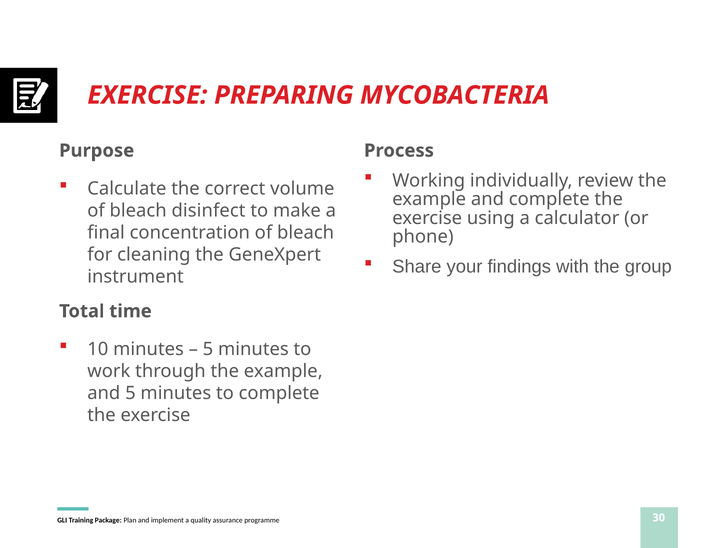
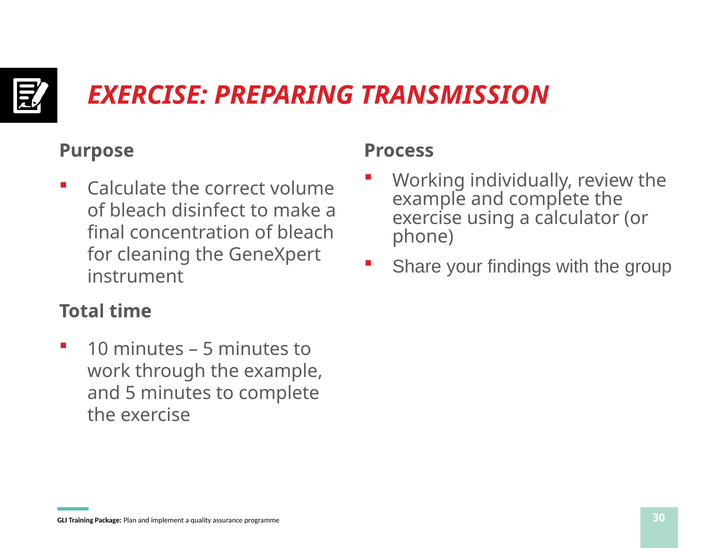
MYCOBACTERIA: MYCOBACTERIA -> TRANSMISSION
